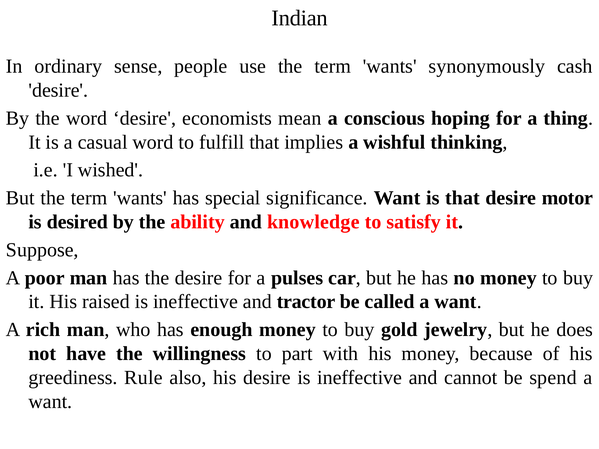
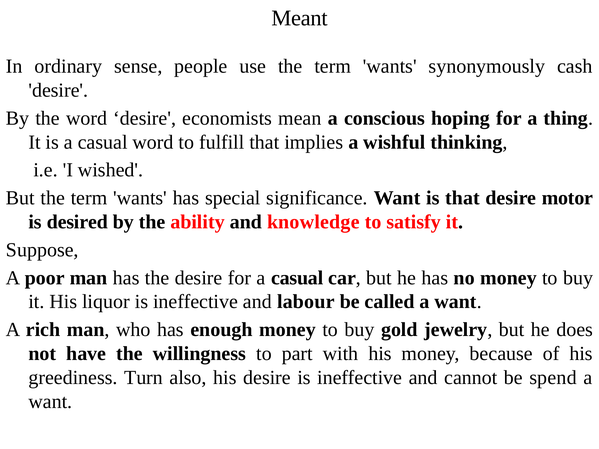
Indian: Indian -> Meant
for a pulses: pulses -> casual
raised: raised -> liquor
tractor: tractor -> labour
Rule: Rule -> Turn
